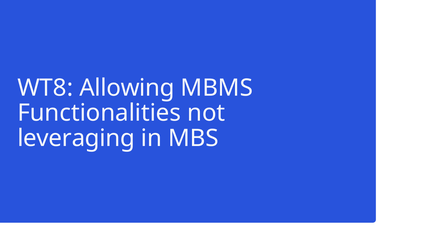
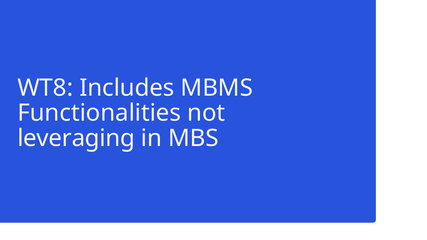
Allowing: Allowing -> Includes
